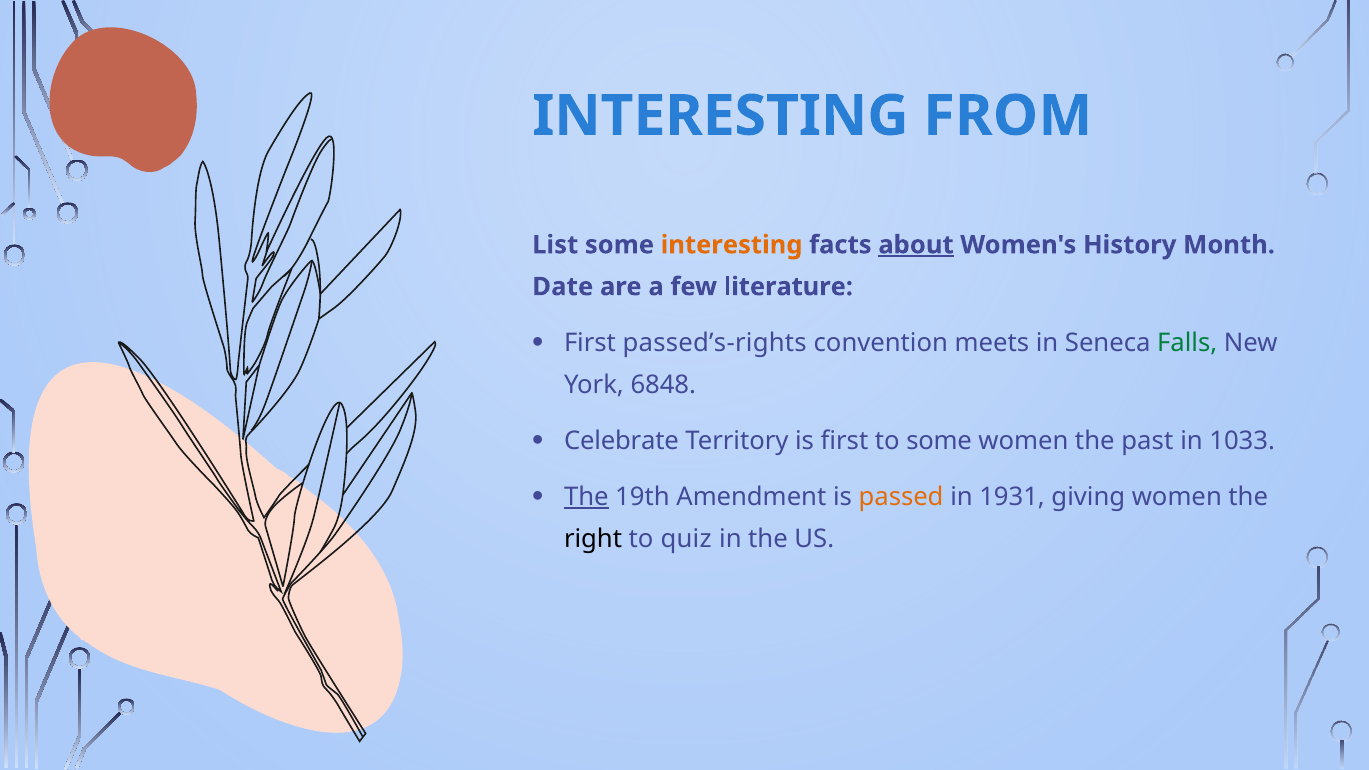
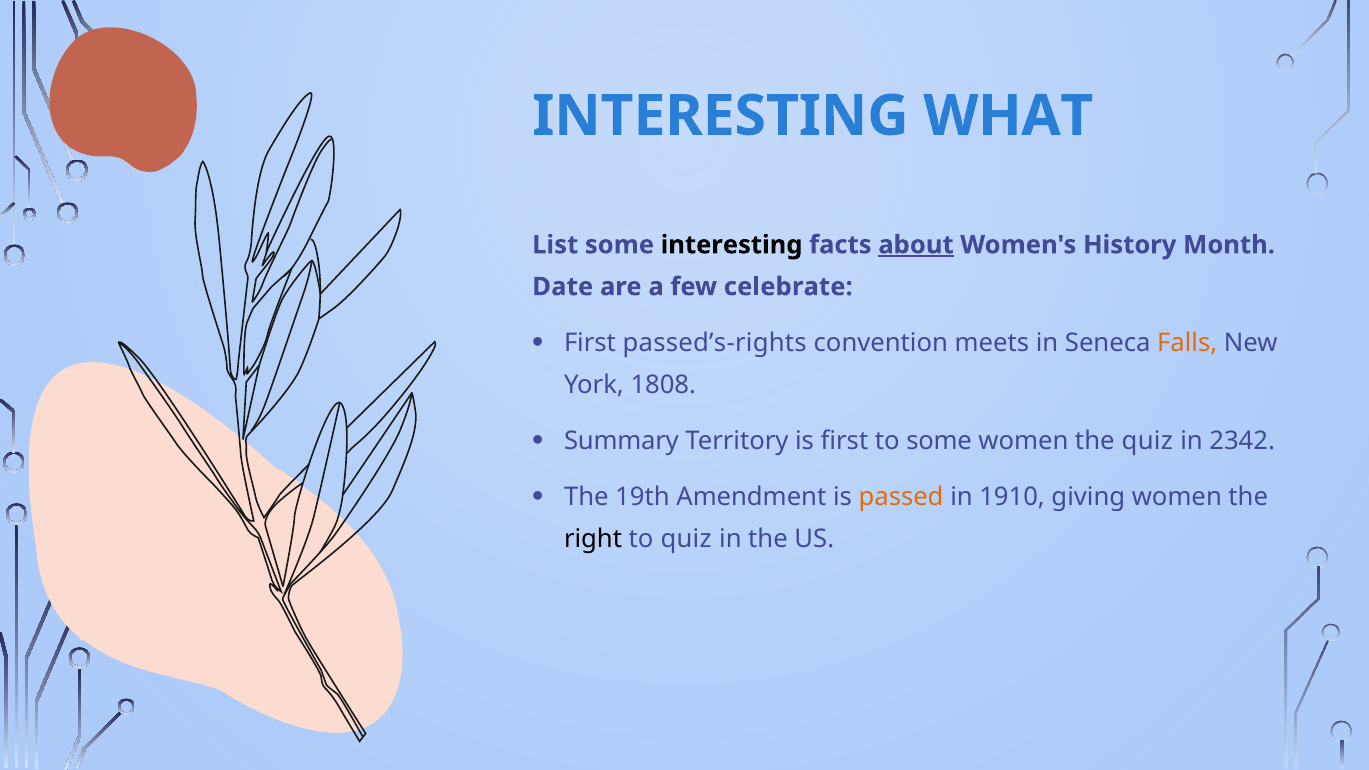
FROM: FROM -> WHAT
interesting at (732, 245) colour: orange -> black
literature: literature -> celebrate
Falls colour: green -> orange
6848: 6848 -> 1808
Celebrate: Celebrate -> Summary
the past: past -> quiz
1033: 1033 -> 2342
The at (586, 497) underline: present -> none
1931: 1931 -> 1910
